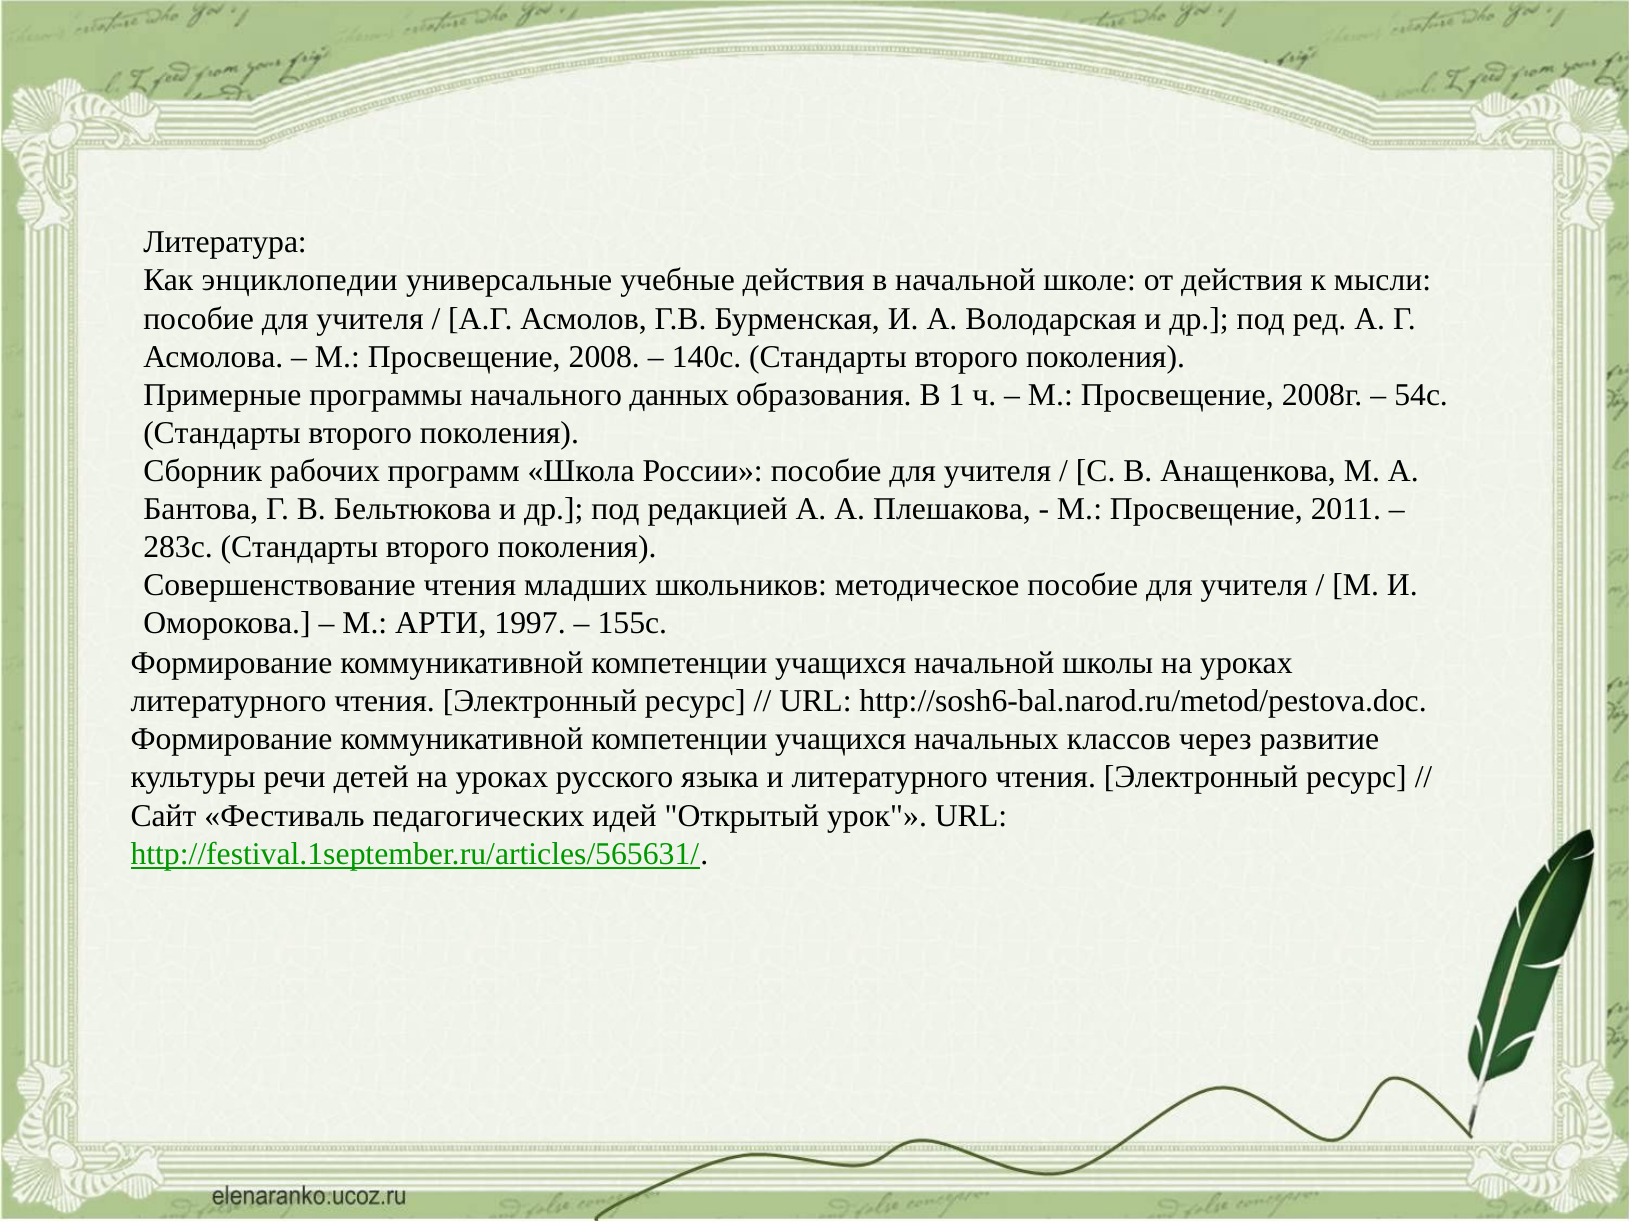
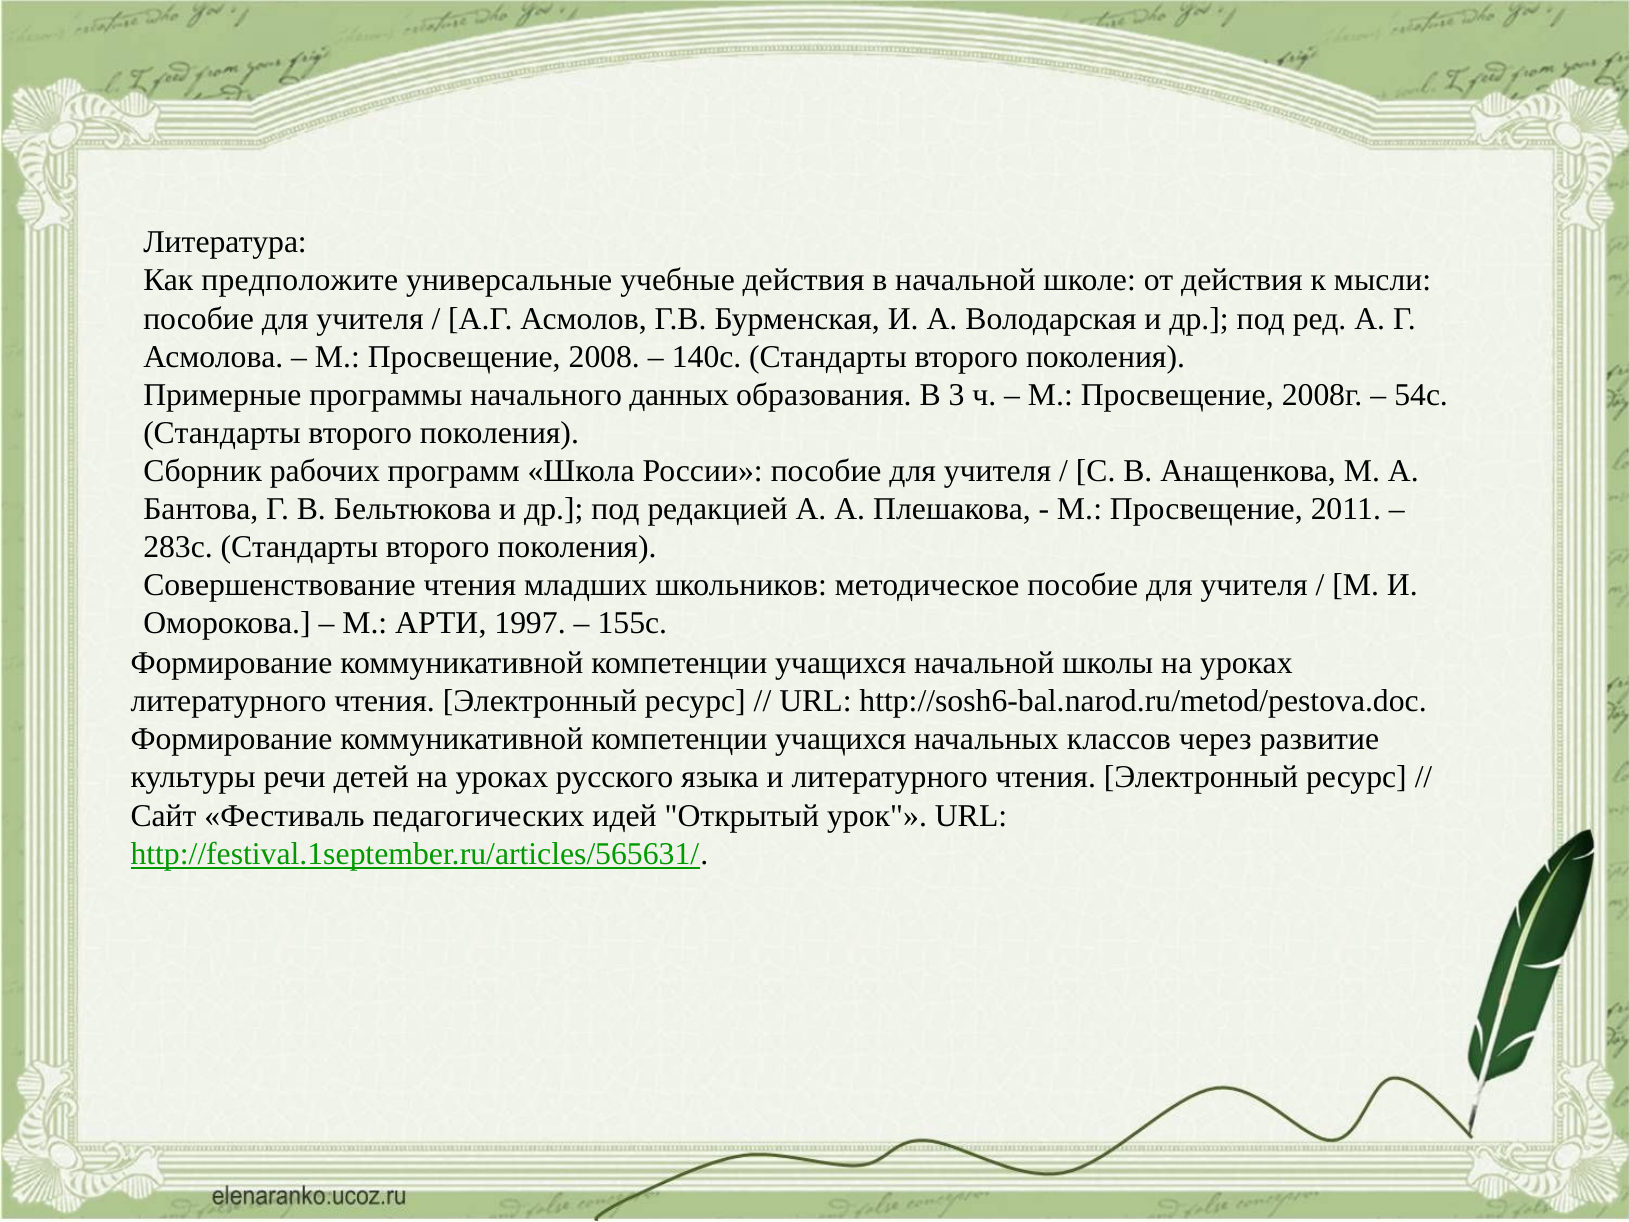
энциклопедии: энциклопедии -> предположите
1: 1 -> 3
